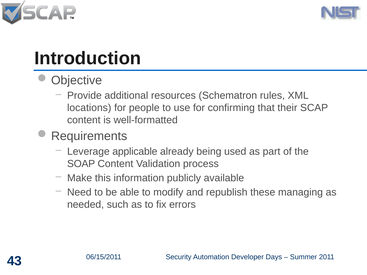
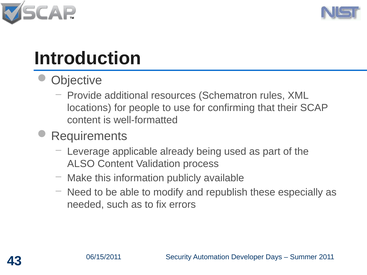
SOAP: SOAP -> ALSO
managing: managing -> especially
